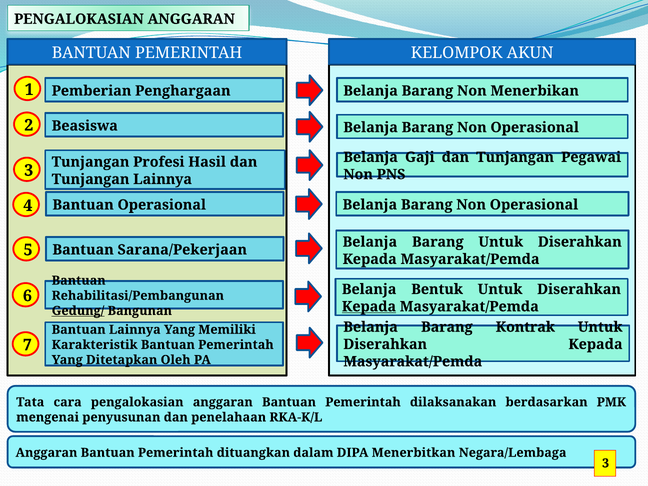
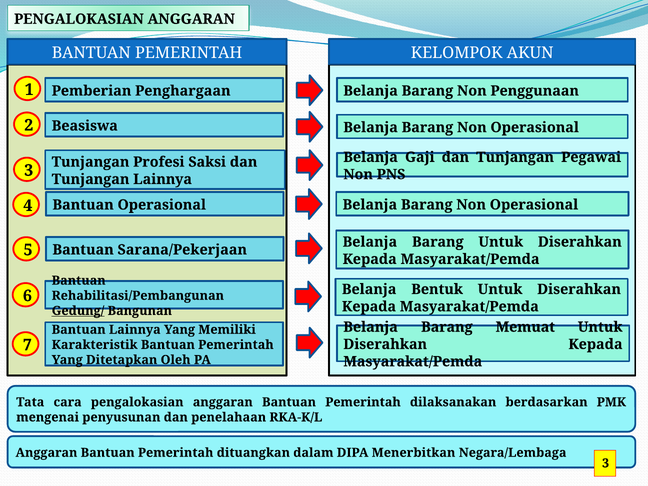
Menerbikan: Menerbikan -> Penggunaan
Hasil: Hasil -> Saksi
Kepada at (369, 307) underline: present -> none
Kontrak: Kontrak -> Memuat
